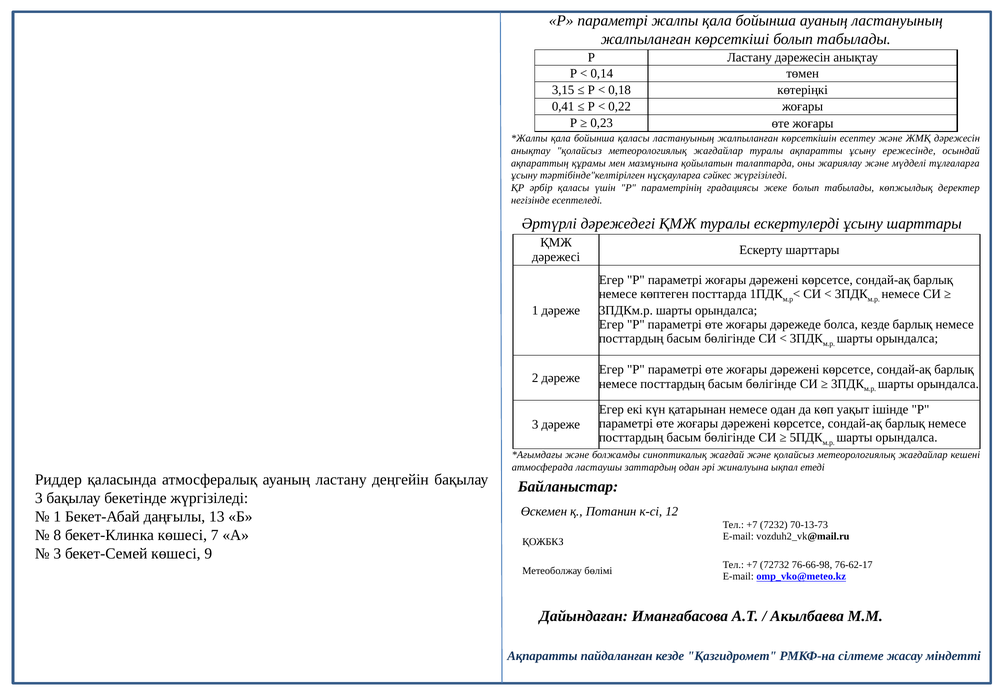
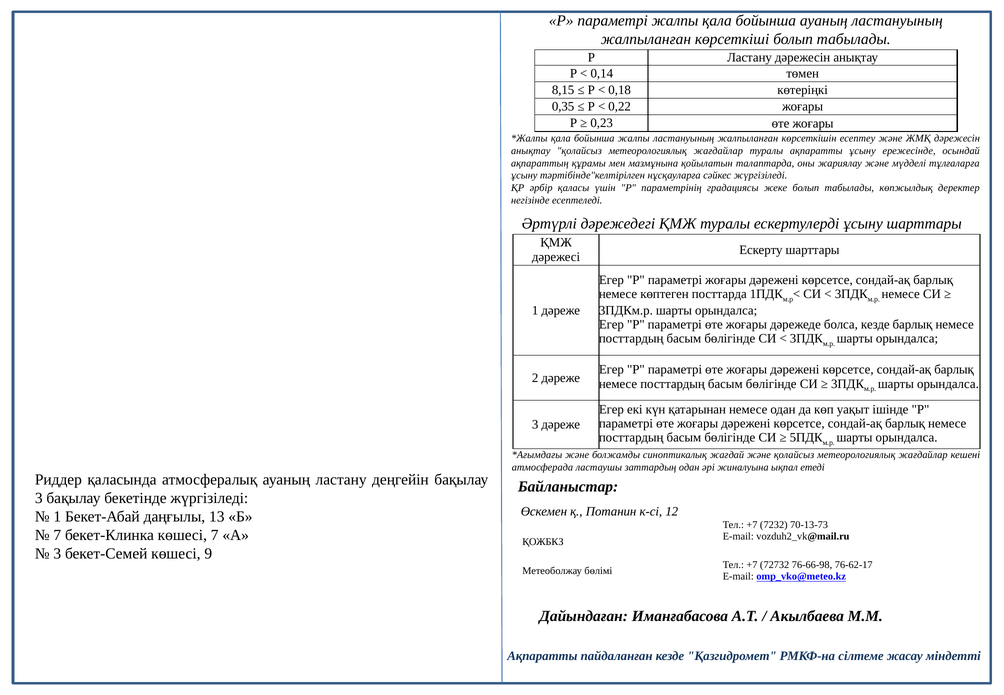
3,15: 3,15 -> 8,15
0,41: 0,41 -> 0,35
бойынша қаласы: қаласы -> жалпы
8 at (57, 535): 8 -> 7
